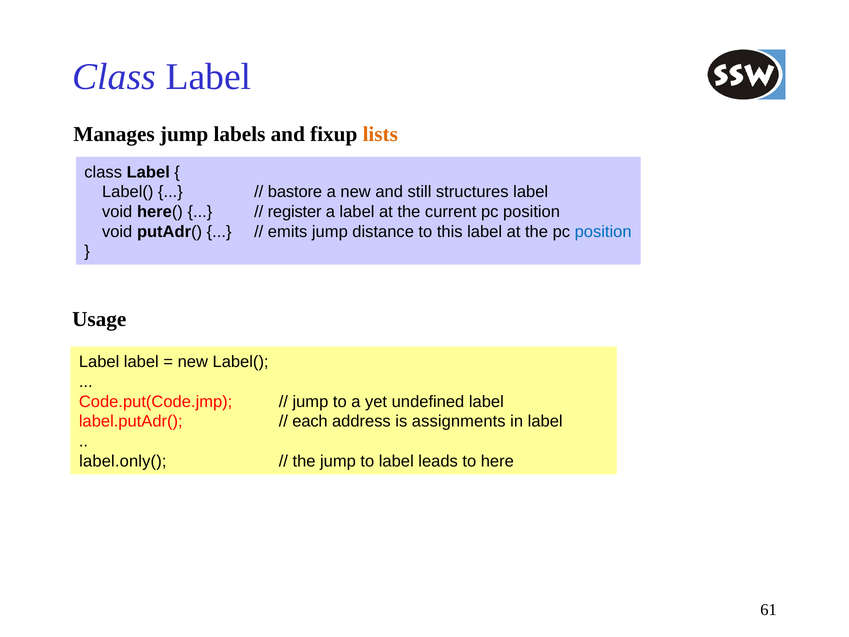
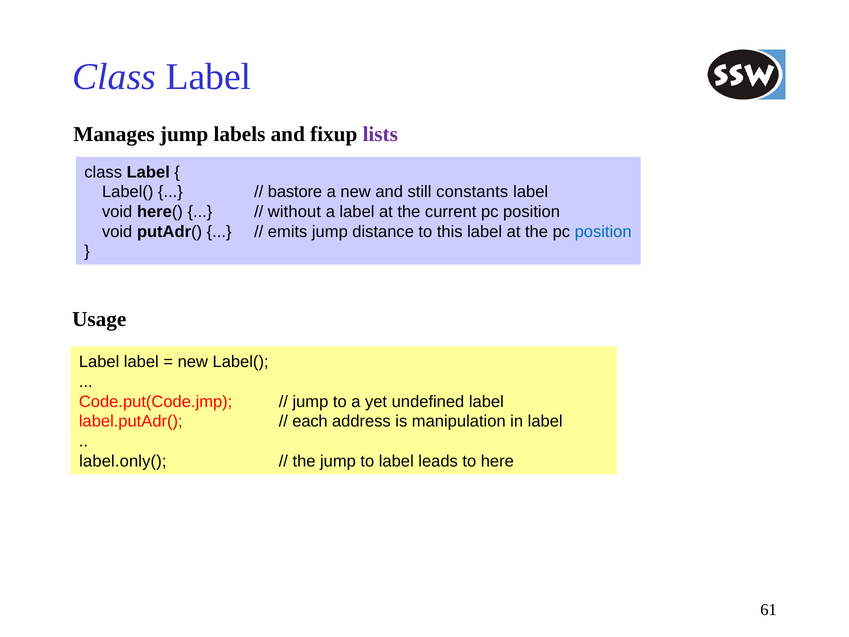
lists colour: orange -> purple
structures: structures -> constants
register: register -> without
assignments: assignments -> manipulation
